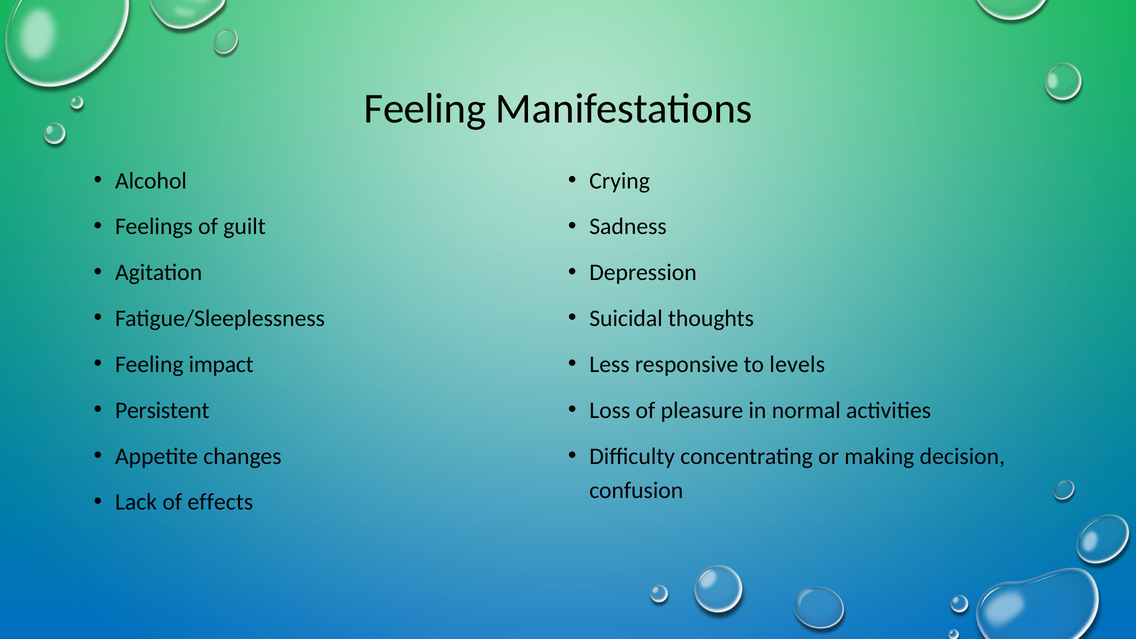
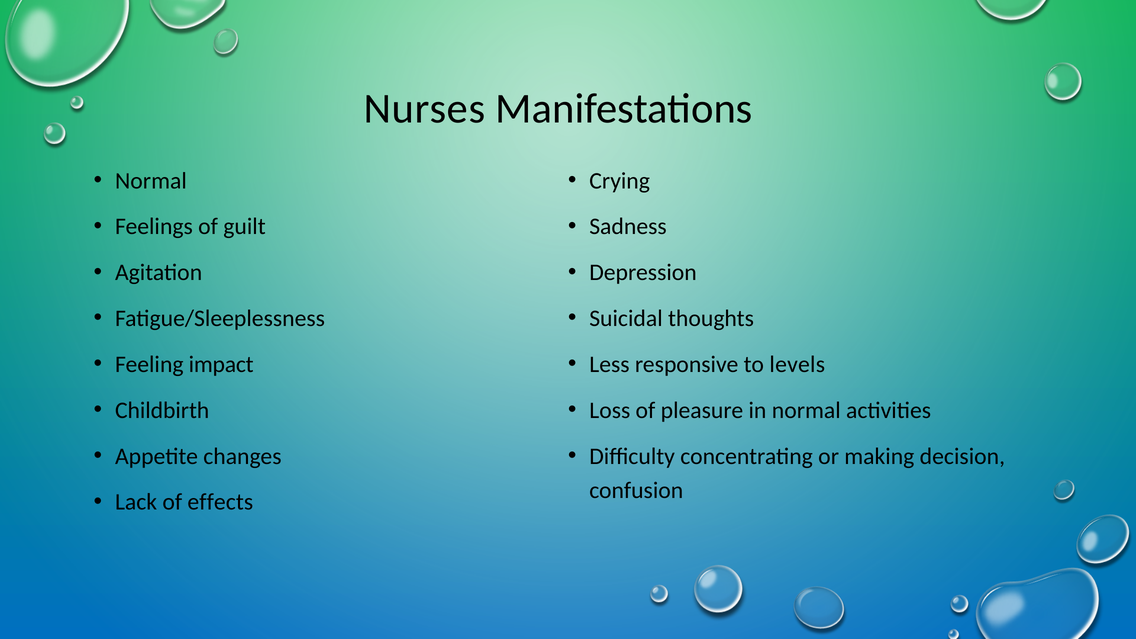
Feeling at (425, 109): Feeling -> Nurses
Alcohol at (151, 181): Alcohol -> Normal
Persistent: Persistent -> Childbirth
